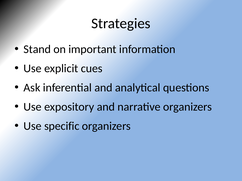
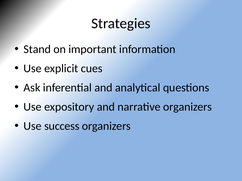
specific: specific -> success
